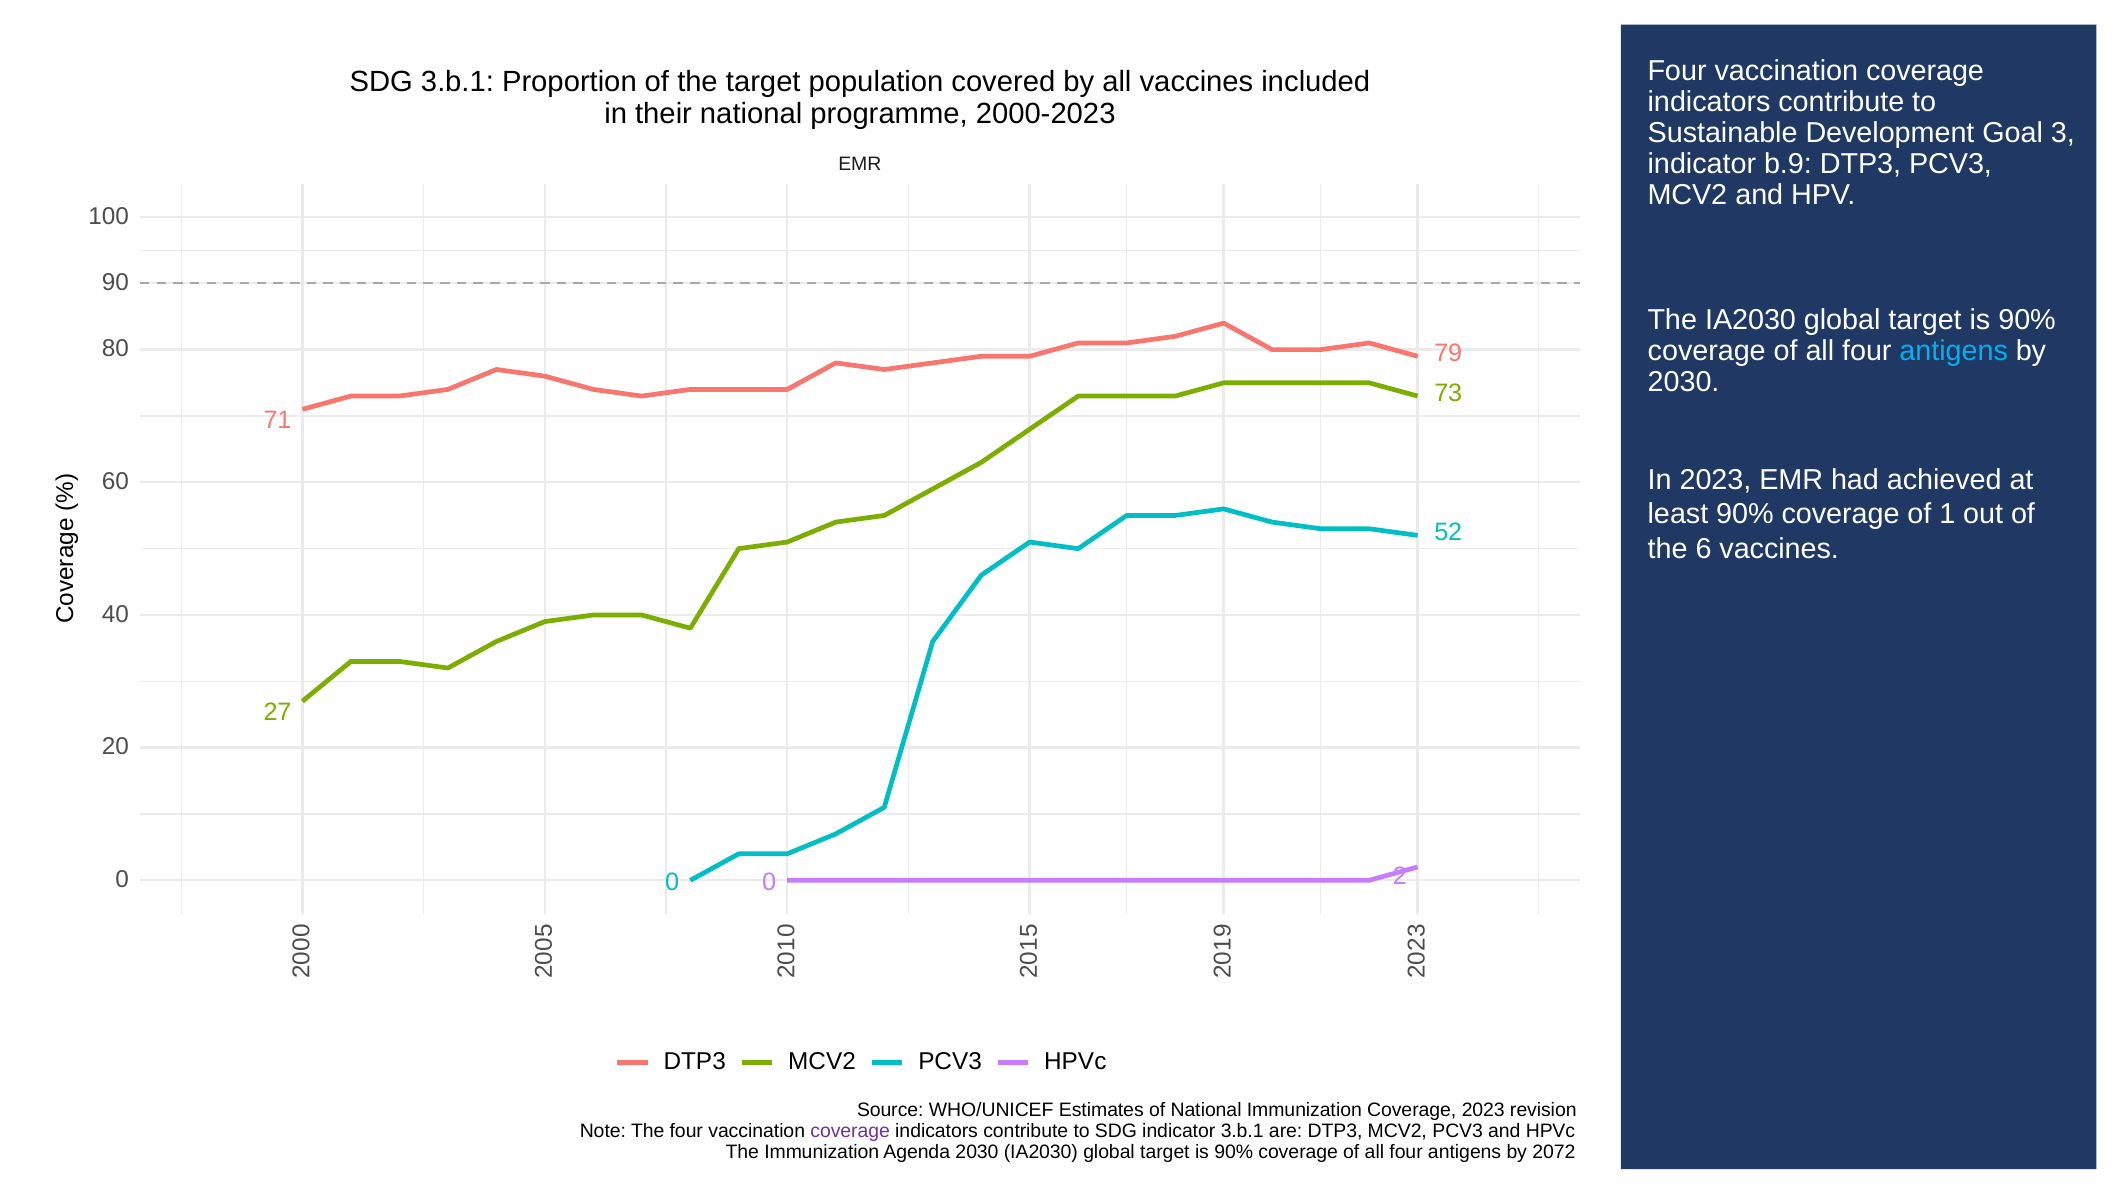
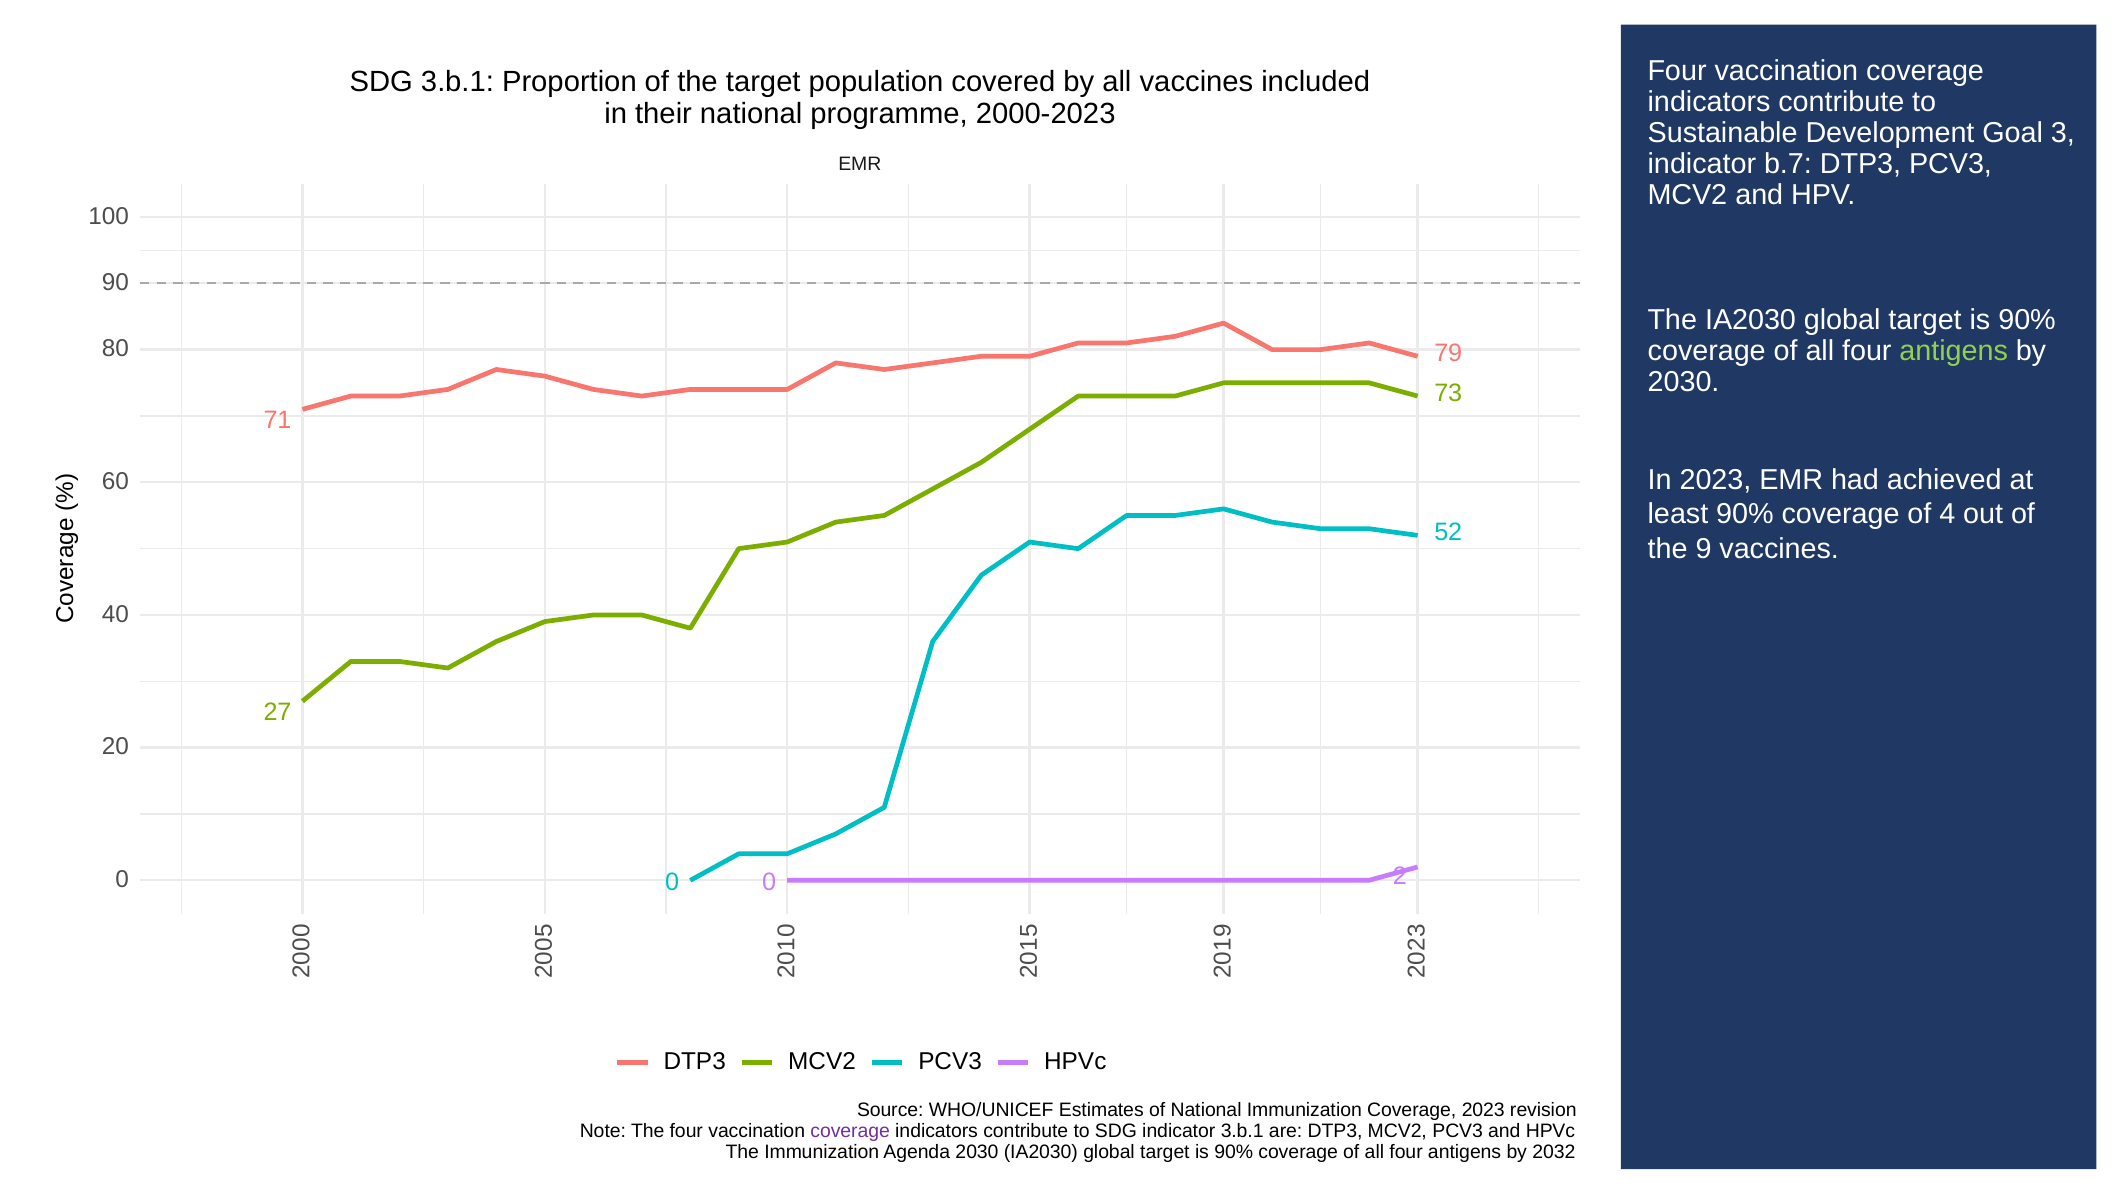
b.9: b.9 -> b.7
antigens at (1954, 351) colour: light blue -> light green
of 1: 1 -> 4
the 6: 6 -> 9
2072: 2072 -> 2032
